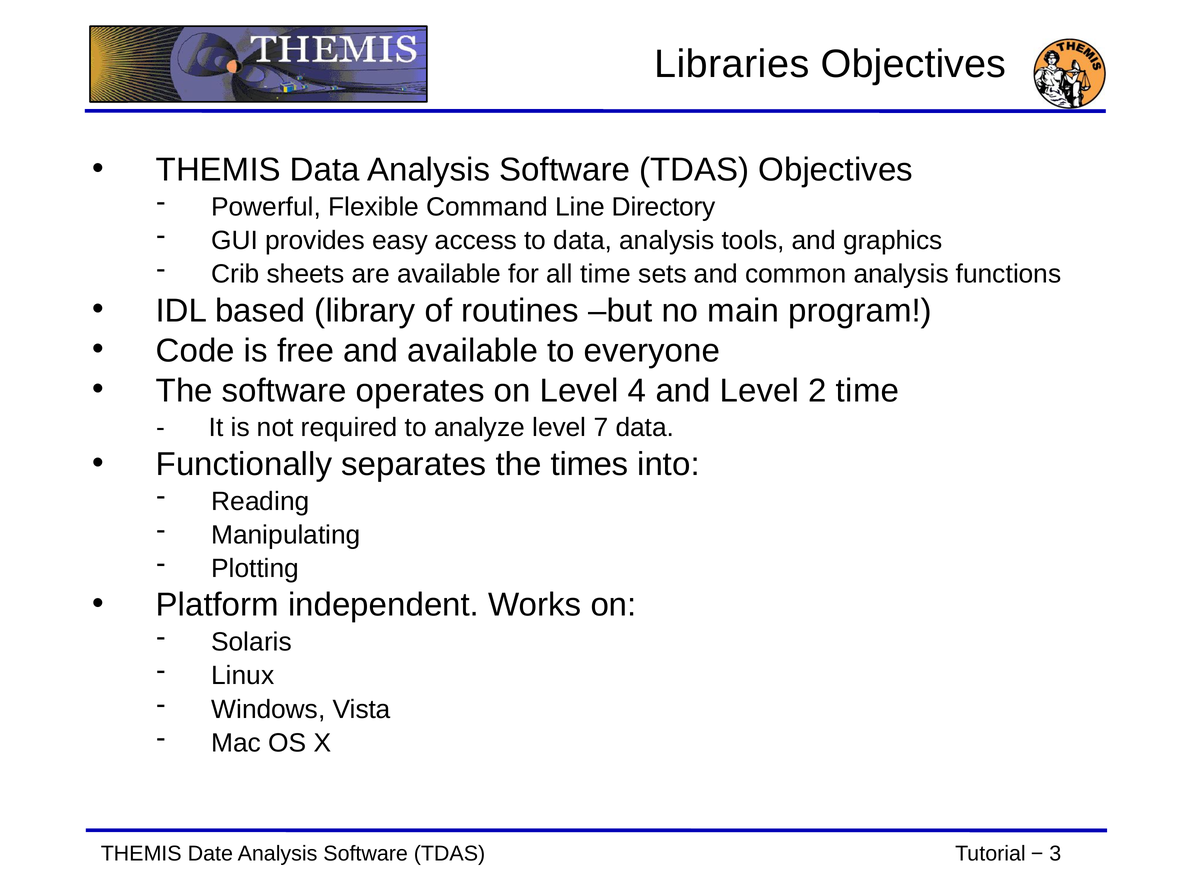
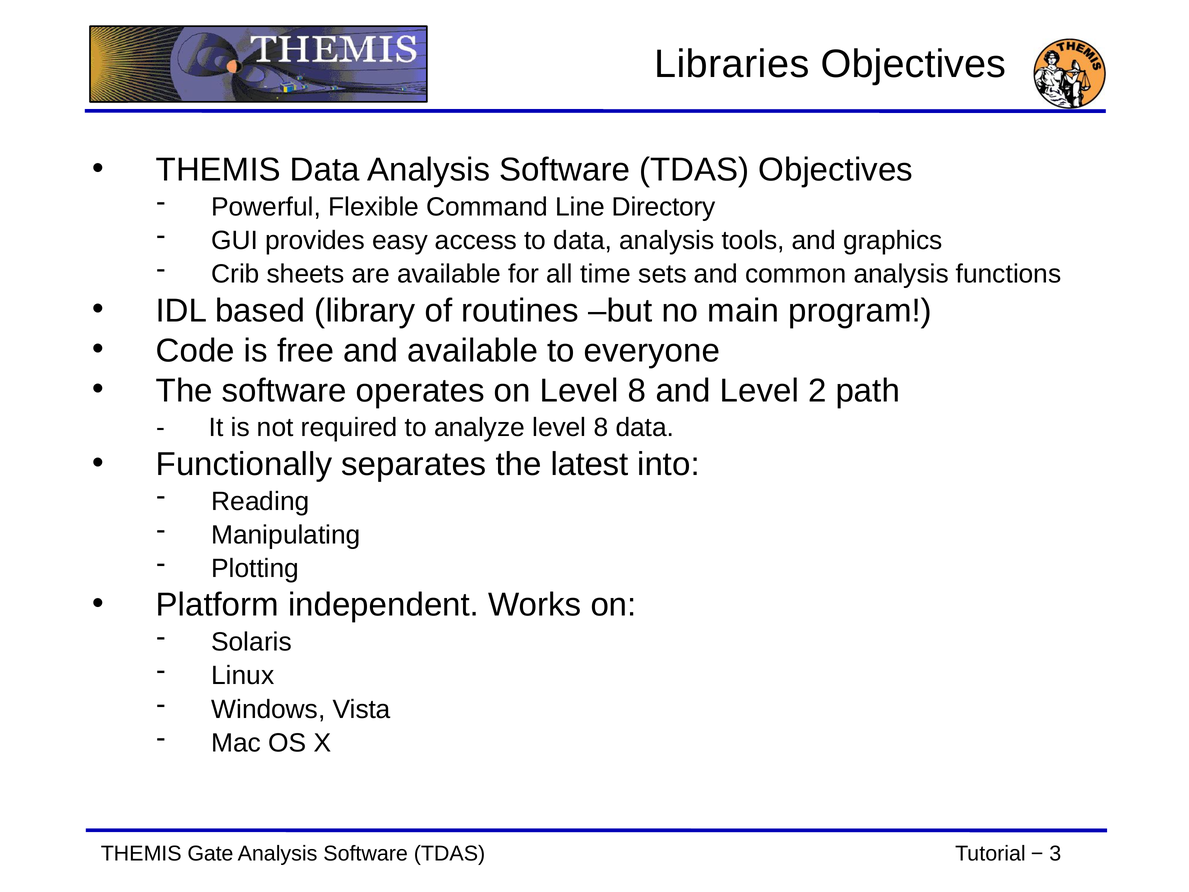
on Level 4: 4 -> 8
2 time: time -> path
analyze level 7: 7 -> 8
times: times -> latest
Date: Date -> Gate
